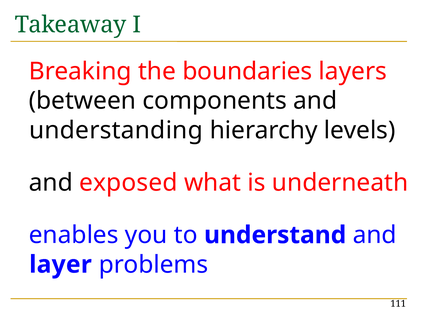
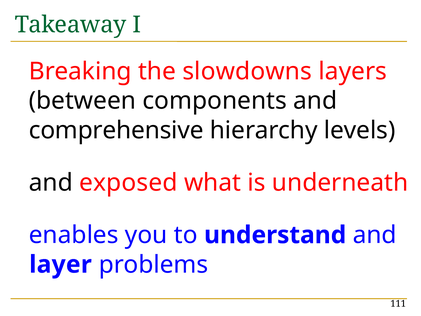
boundaries: boundaries -> slowdowns
understanding: understanding -> comprehensive
